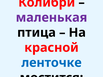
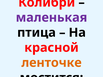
ленточке colour: blue -> orange
